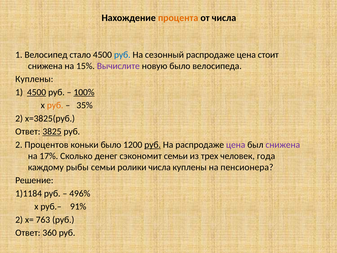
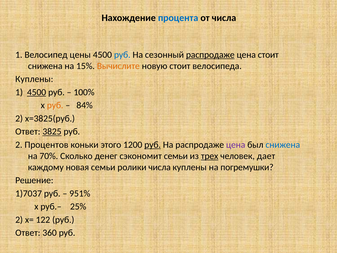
процента colour: orange -> blue
стало: стало -> цены
распродаже at (210, 55) underline: none -> present
Вычислите colour: purple -> orange
новую было: было -> стоит
100% underline: present -> none
35%: 35% -> 84%
коньки было: было -> этого
снижена at (283, 145) colour: purple -> blue
17%: 17% -> 70%
трех underline: none -> present
года: года -> дает
рыбы: рыбы -> новая
пенсионера: пенсионера -> погремушки
1)1184: 1)1184 -> 1)7037
496%: 496% -> 951%
91%: 91% -> 25%
763: 763 -> 122
